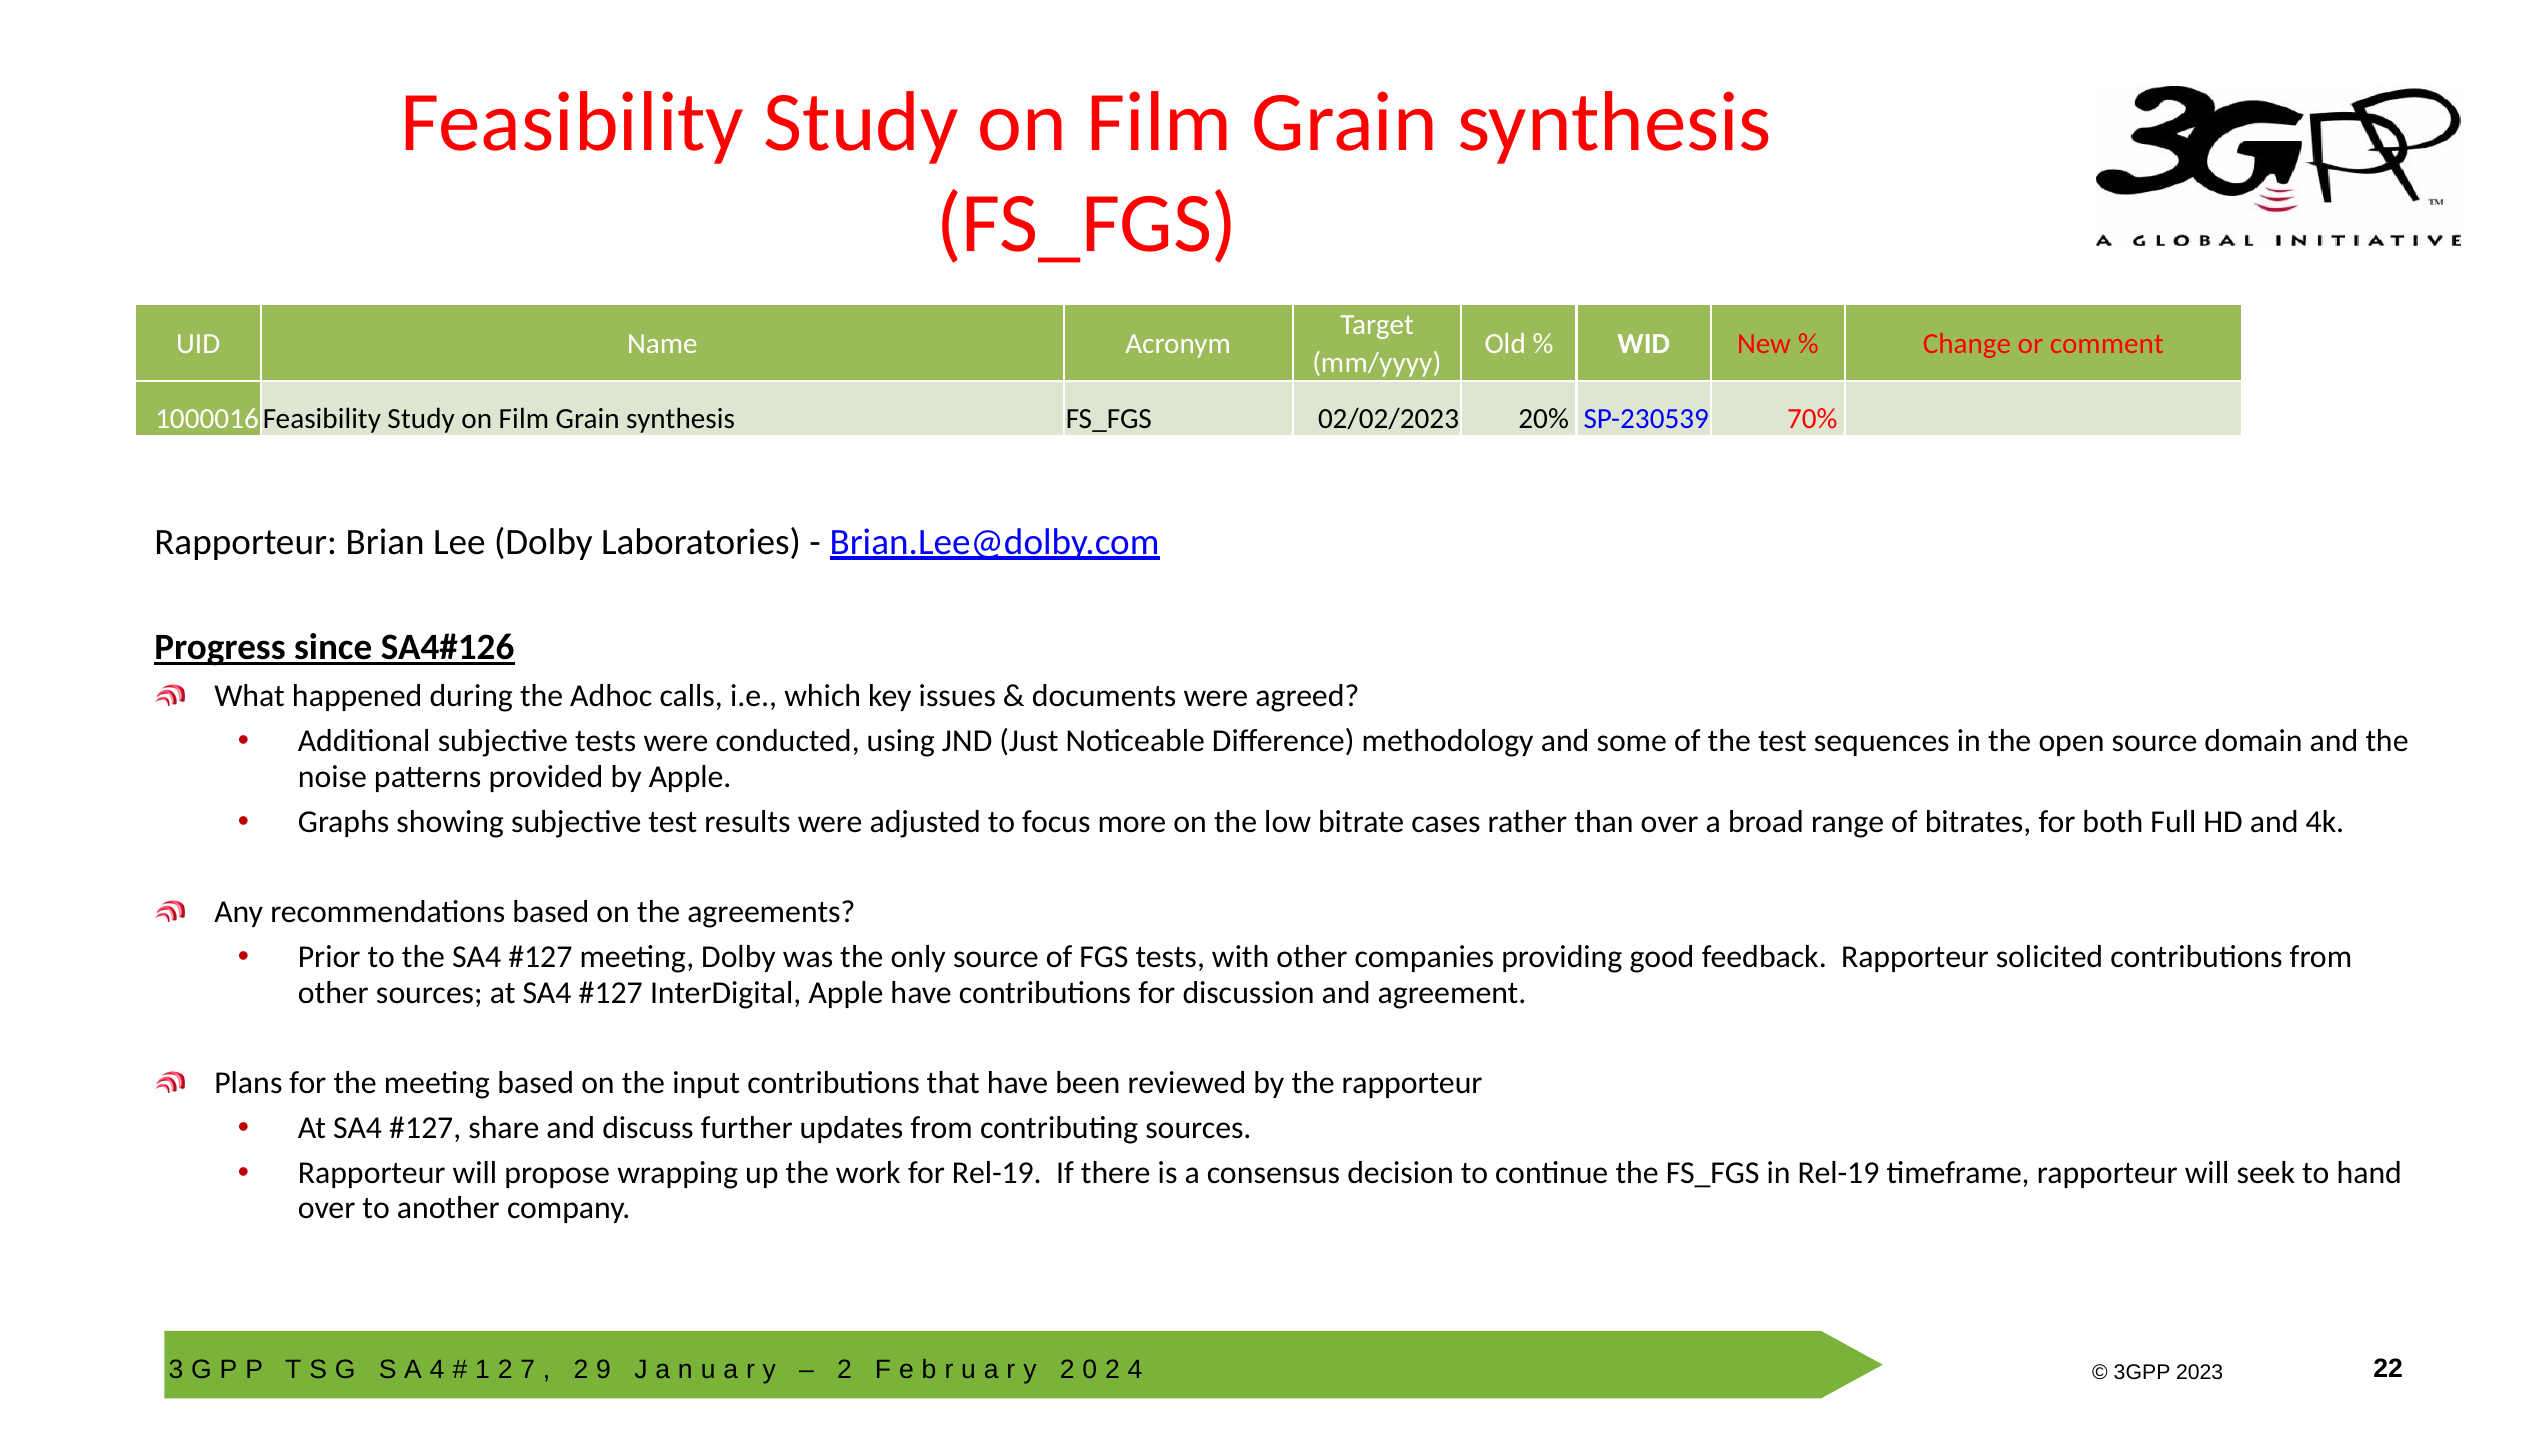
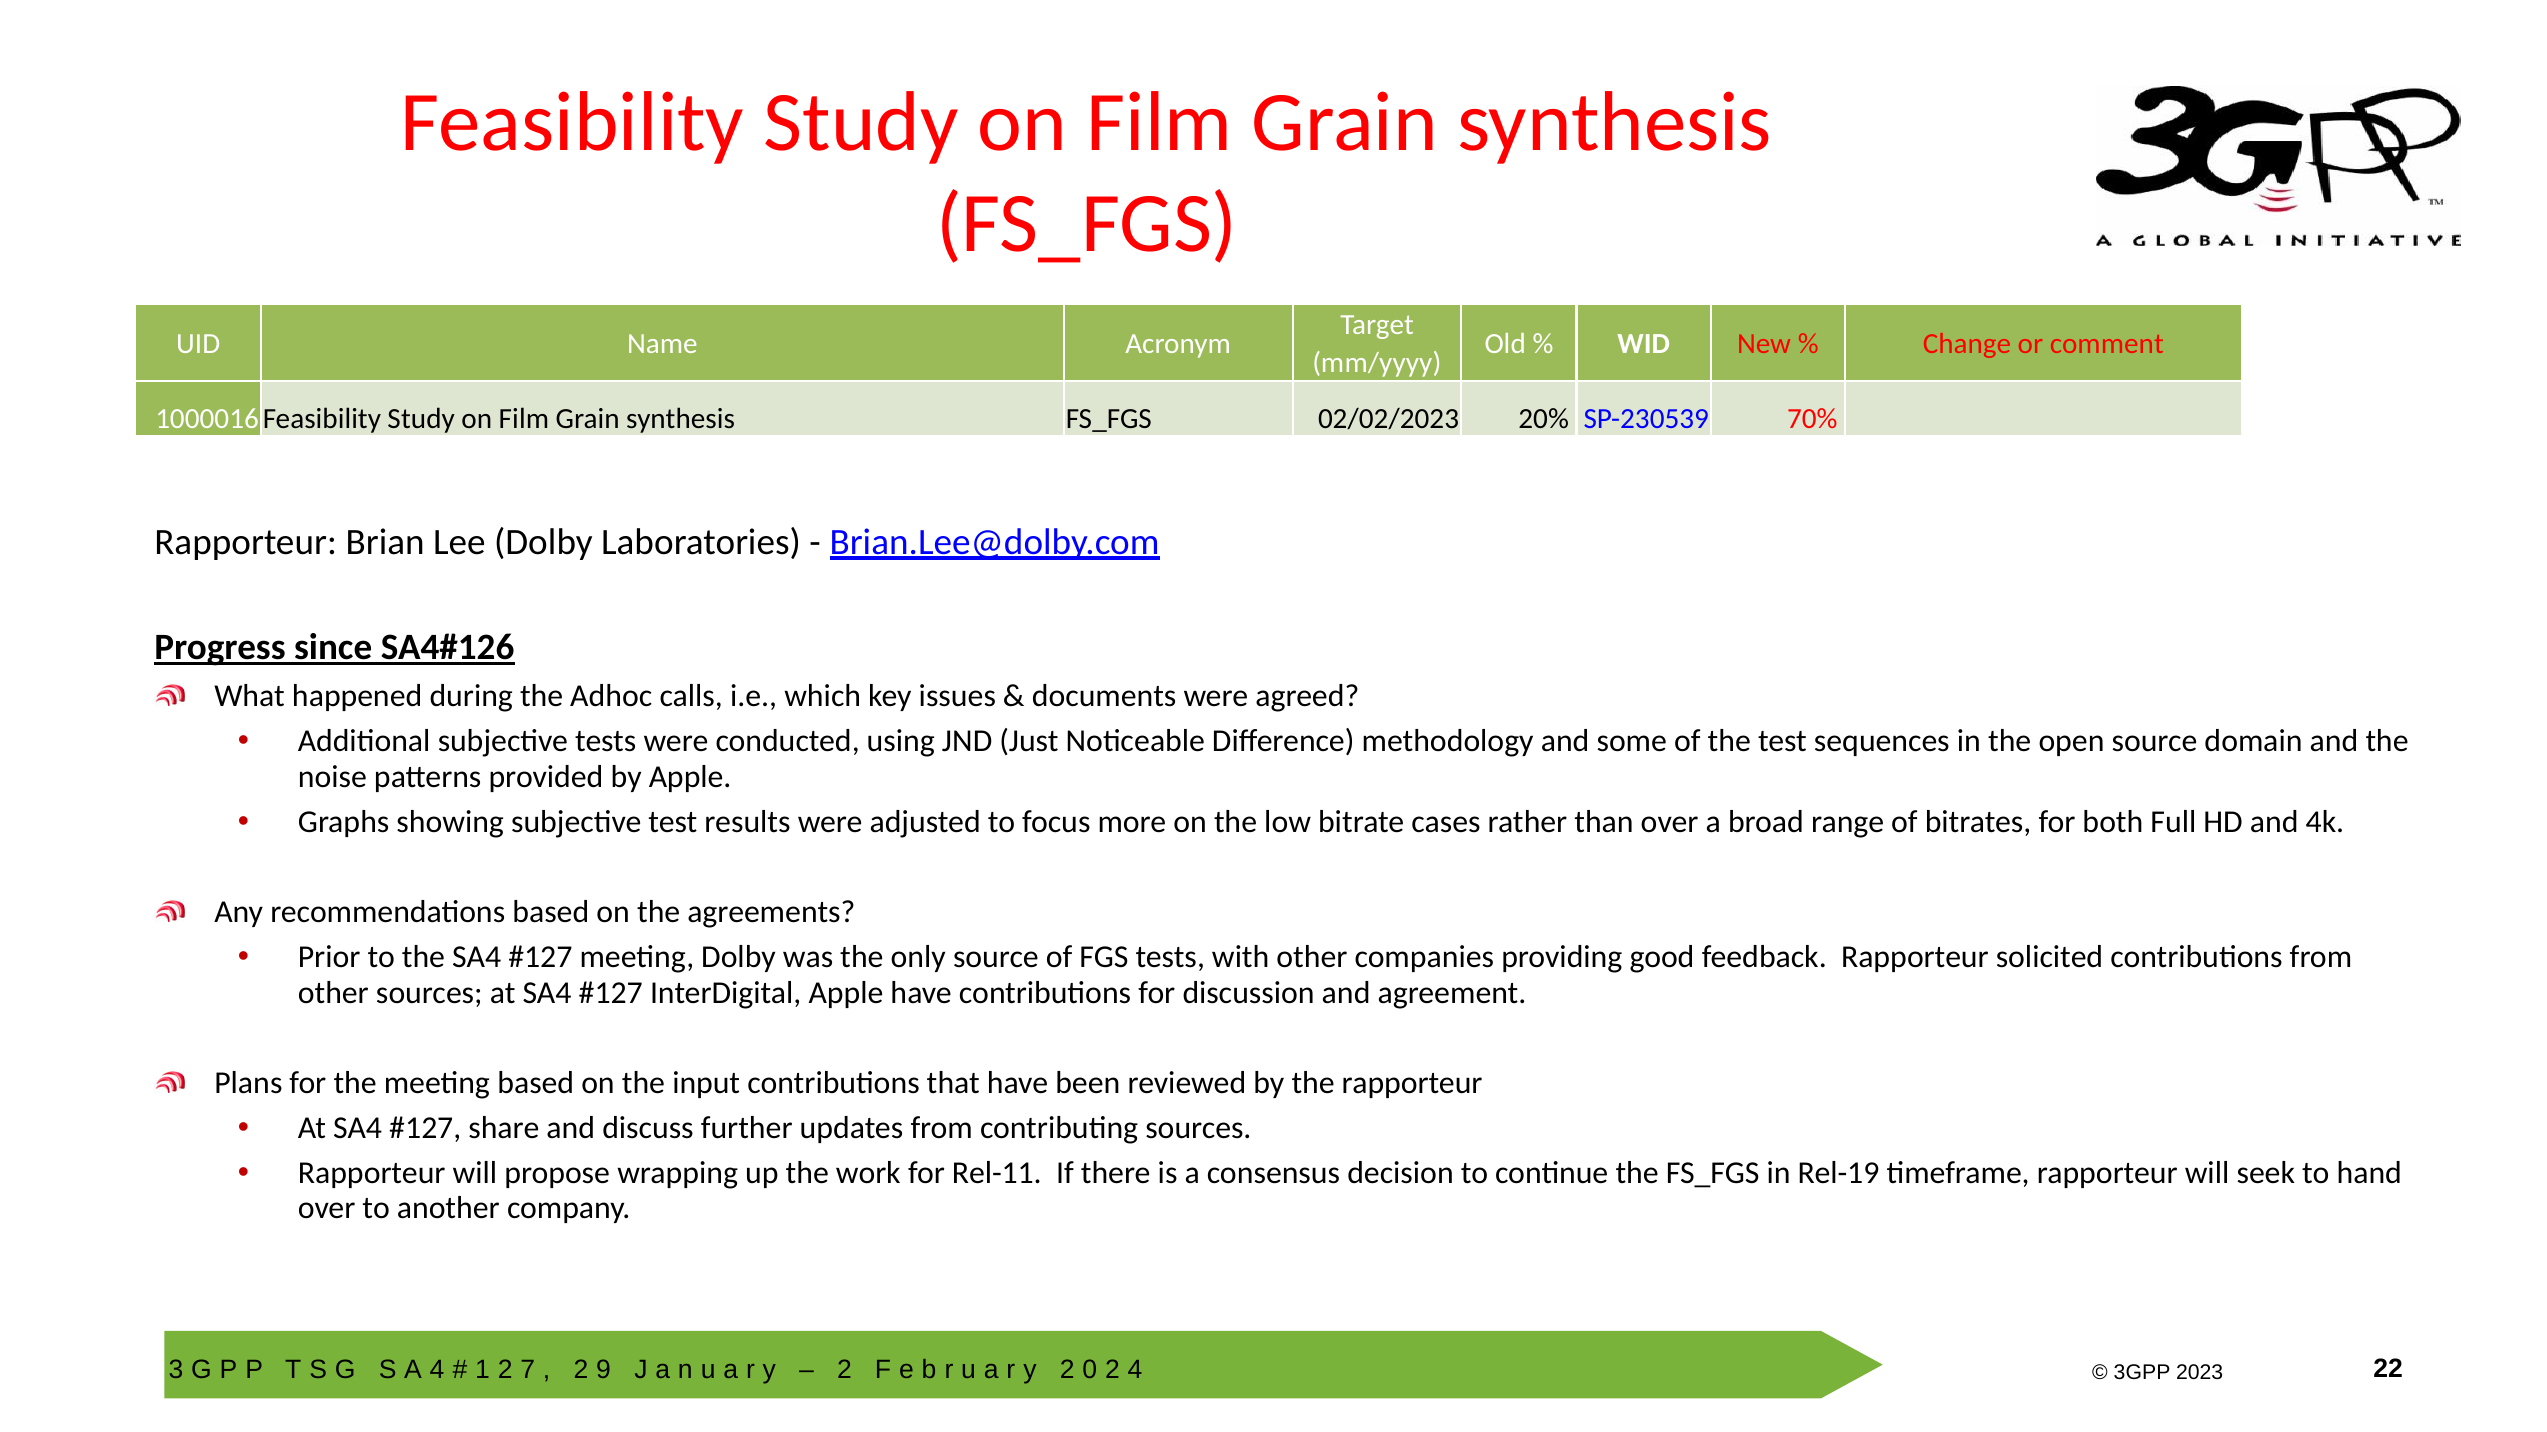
for Rel-19: Rel-19 -> Rel-11
